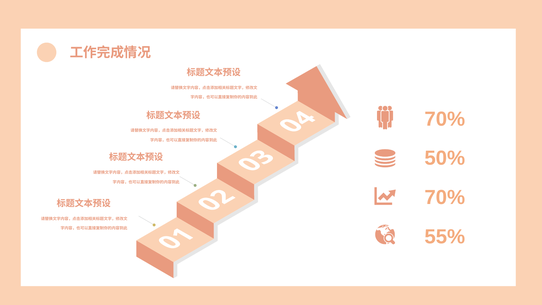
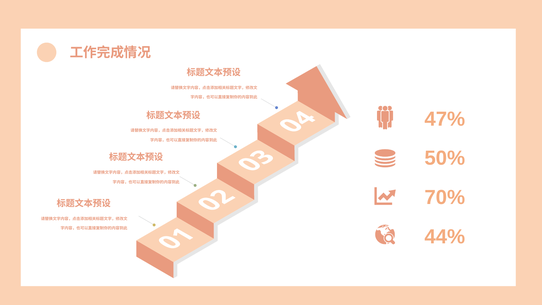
70% at (445, 119): 70% -> 47%
55%: 55% -> 44%
